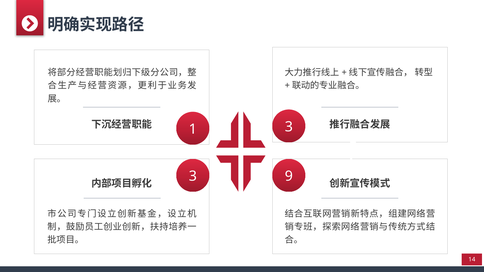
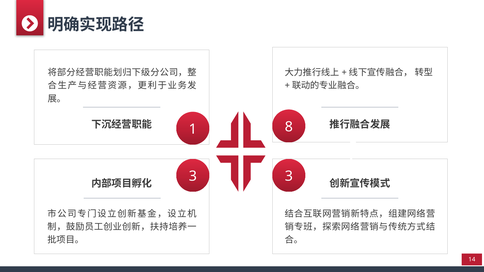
1 3: 3 -> 8
3 9: 9 -> 3
